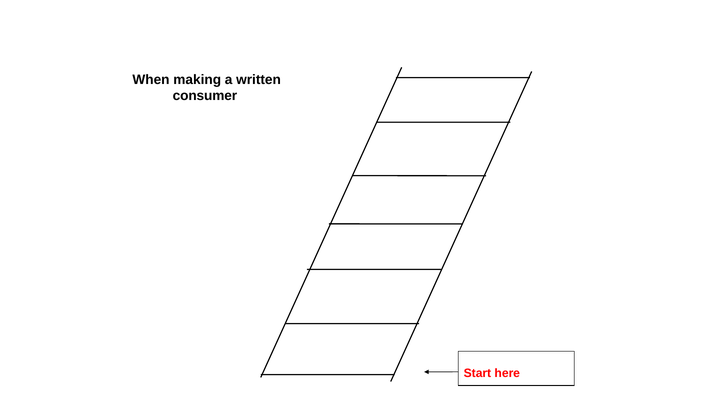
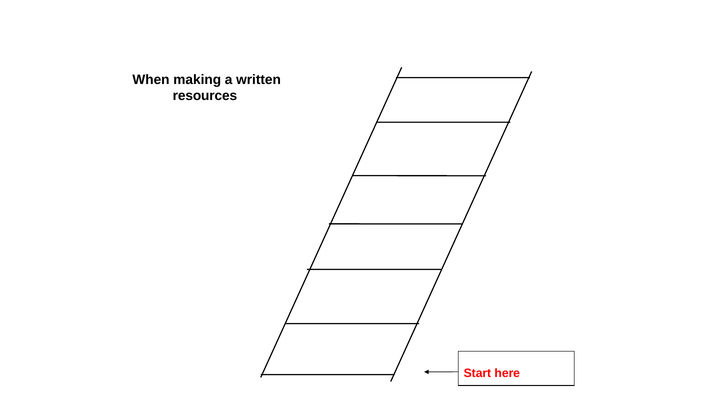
consumer: consumer -> resources
